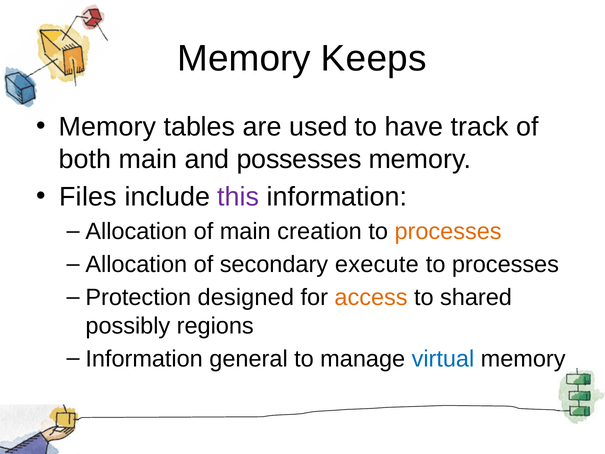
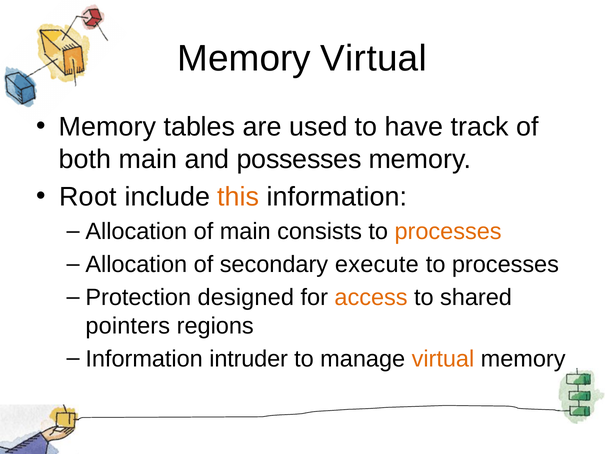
Memory Keeps: Keeps -> Virtual
Files: Files -> Root
this colour: purple -> orange
creation: creation -> consists
possibly: possibly -> pointers
general: general -> intruder
virtual at (443, 359) colour: blue -> orange
